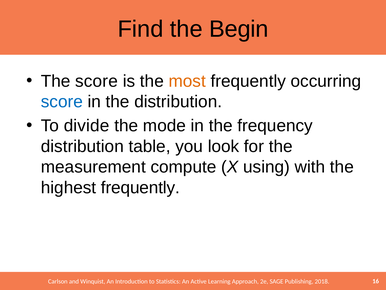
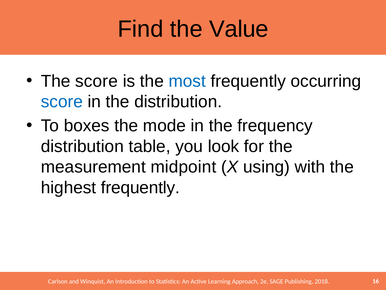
Begin: Begin -> Value
most colour: orange -> blue
divide: divide -> boxes
compute: compute -> midpoint
